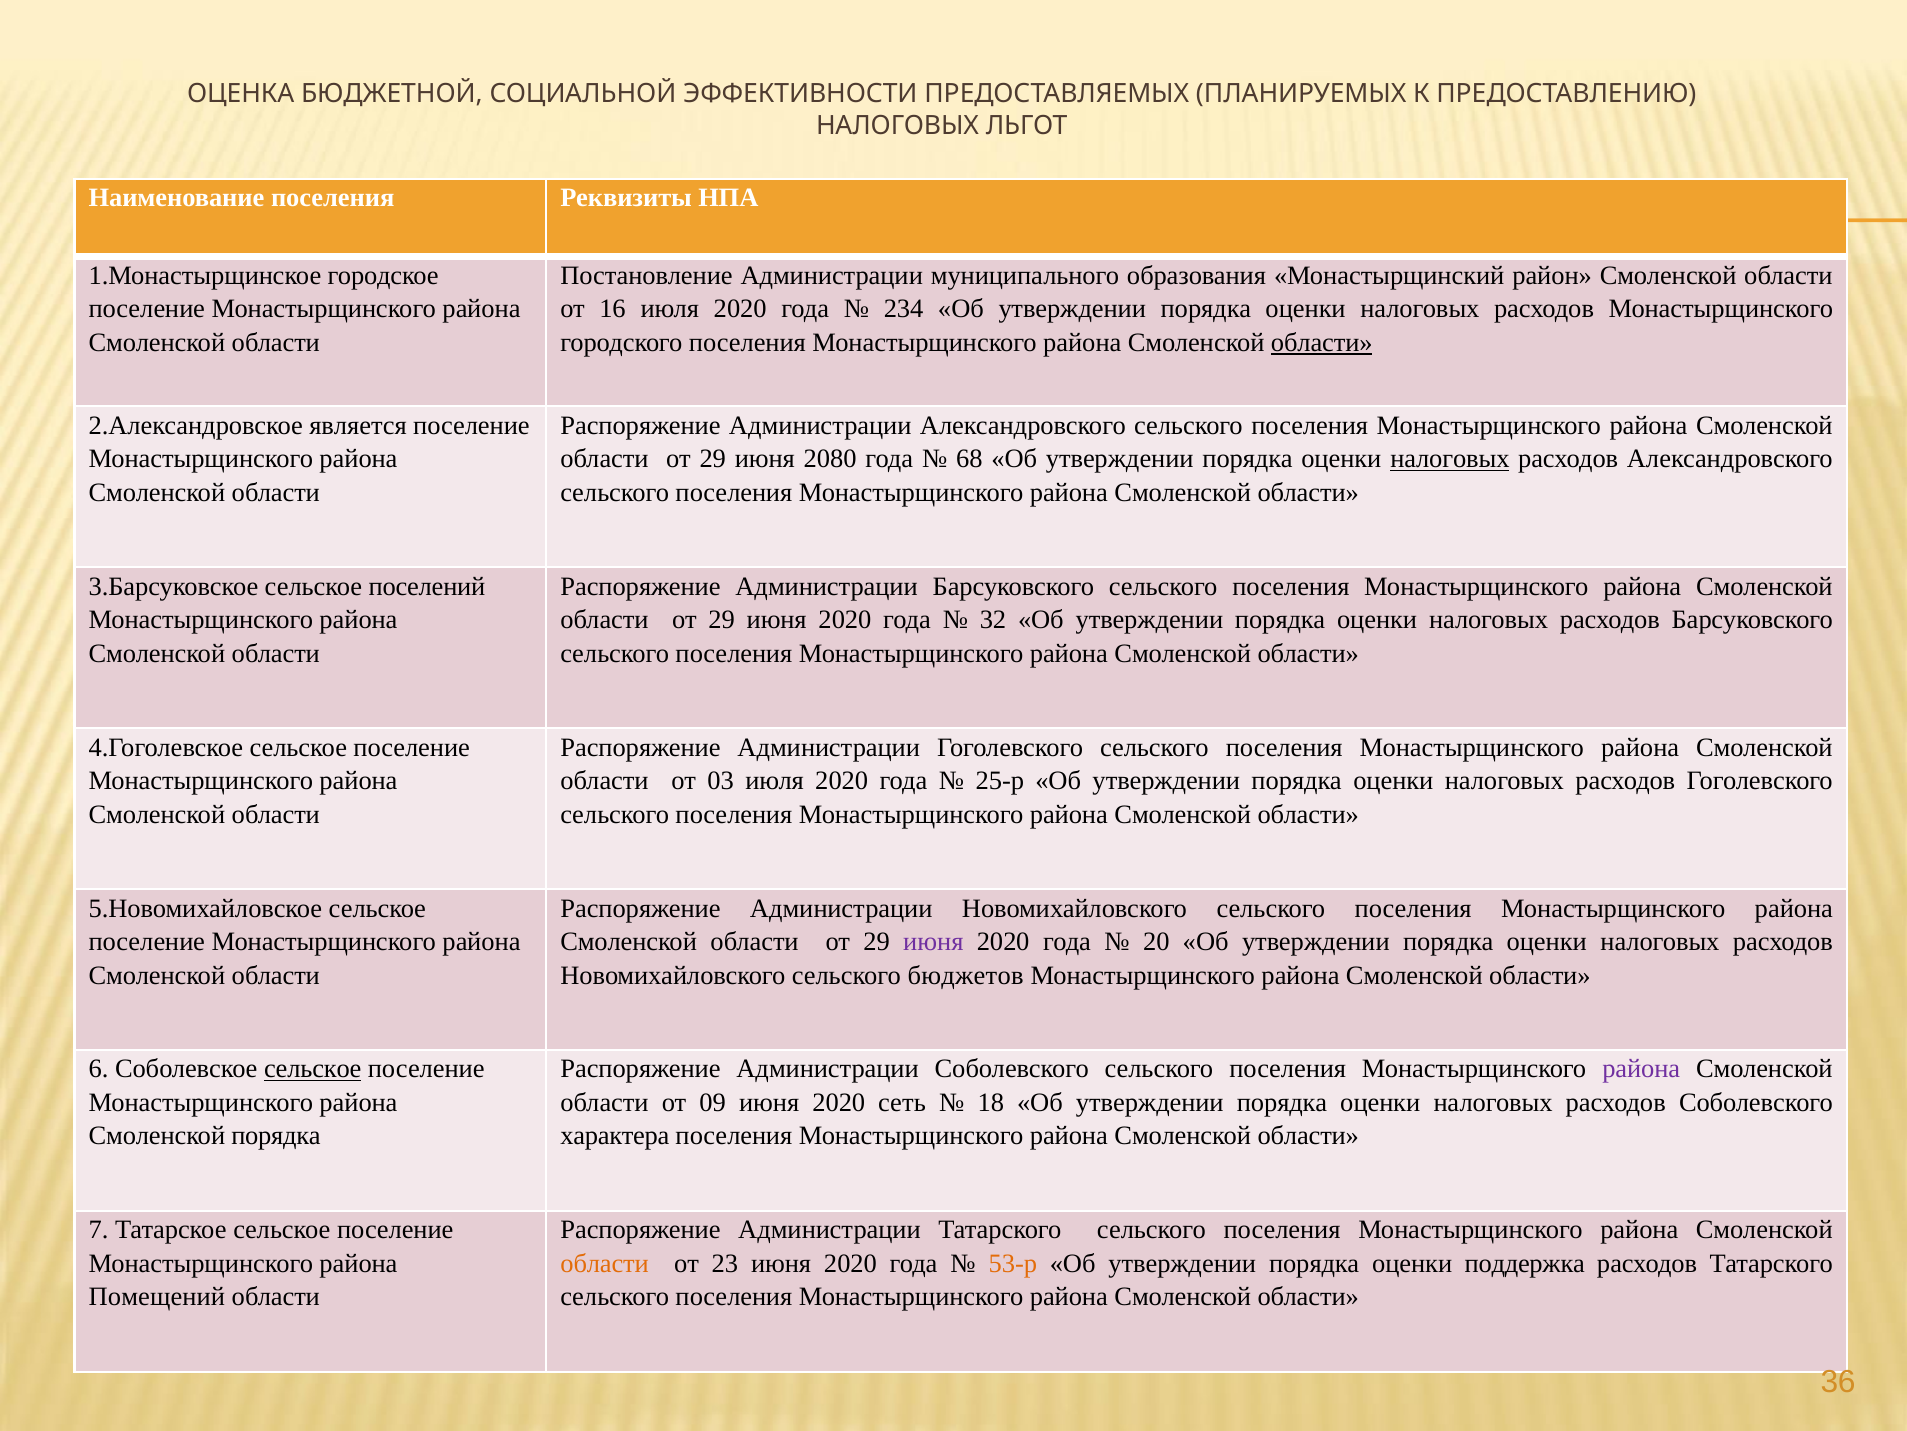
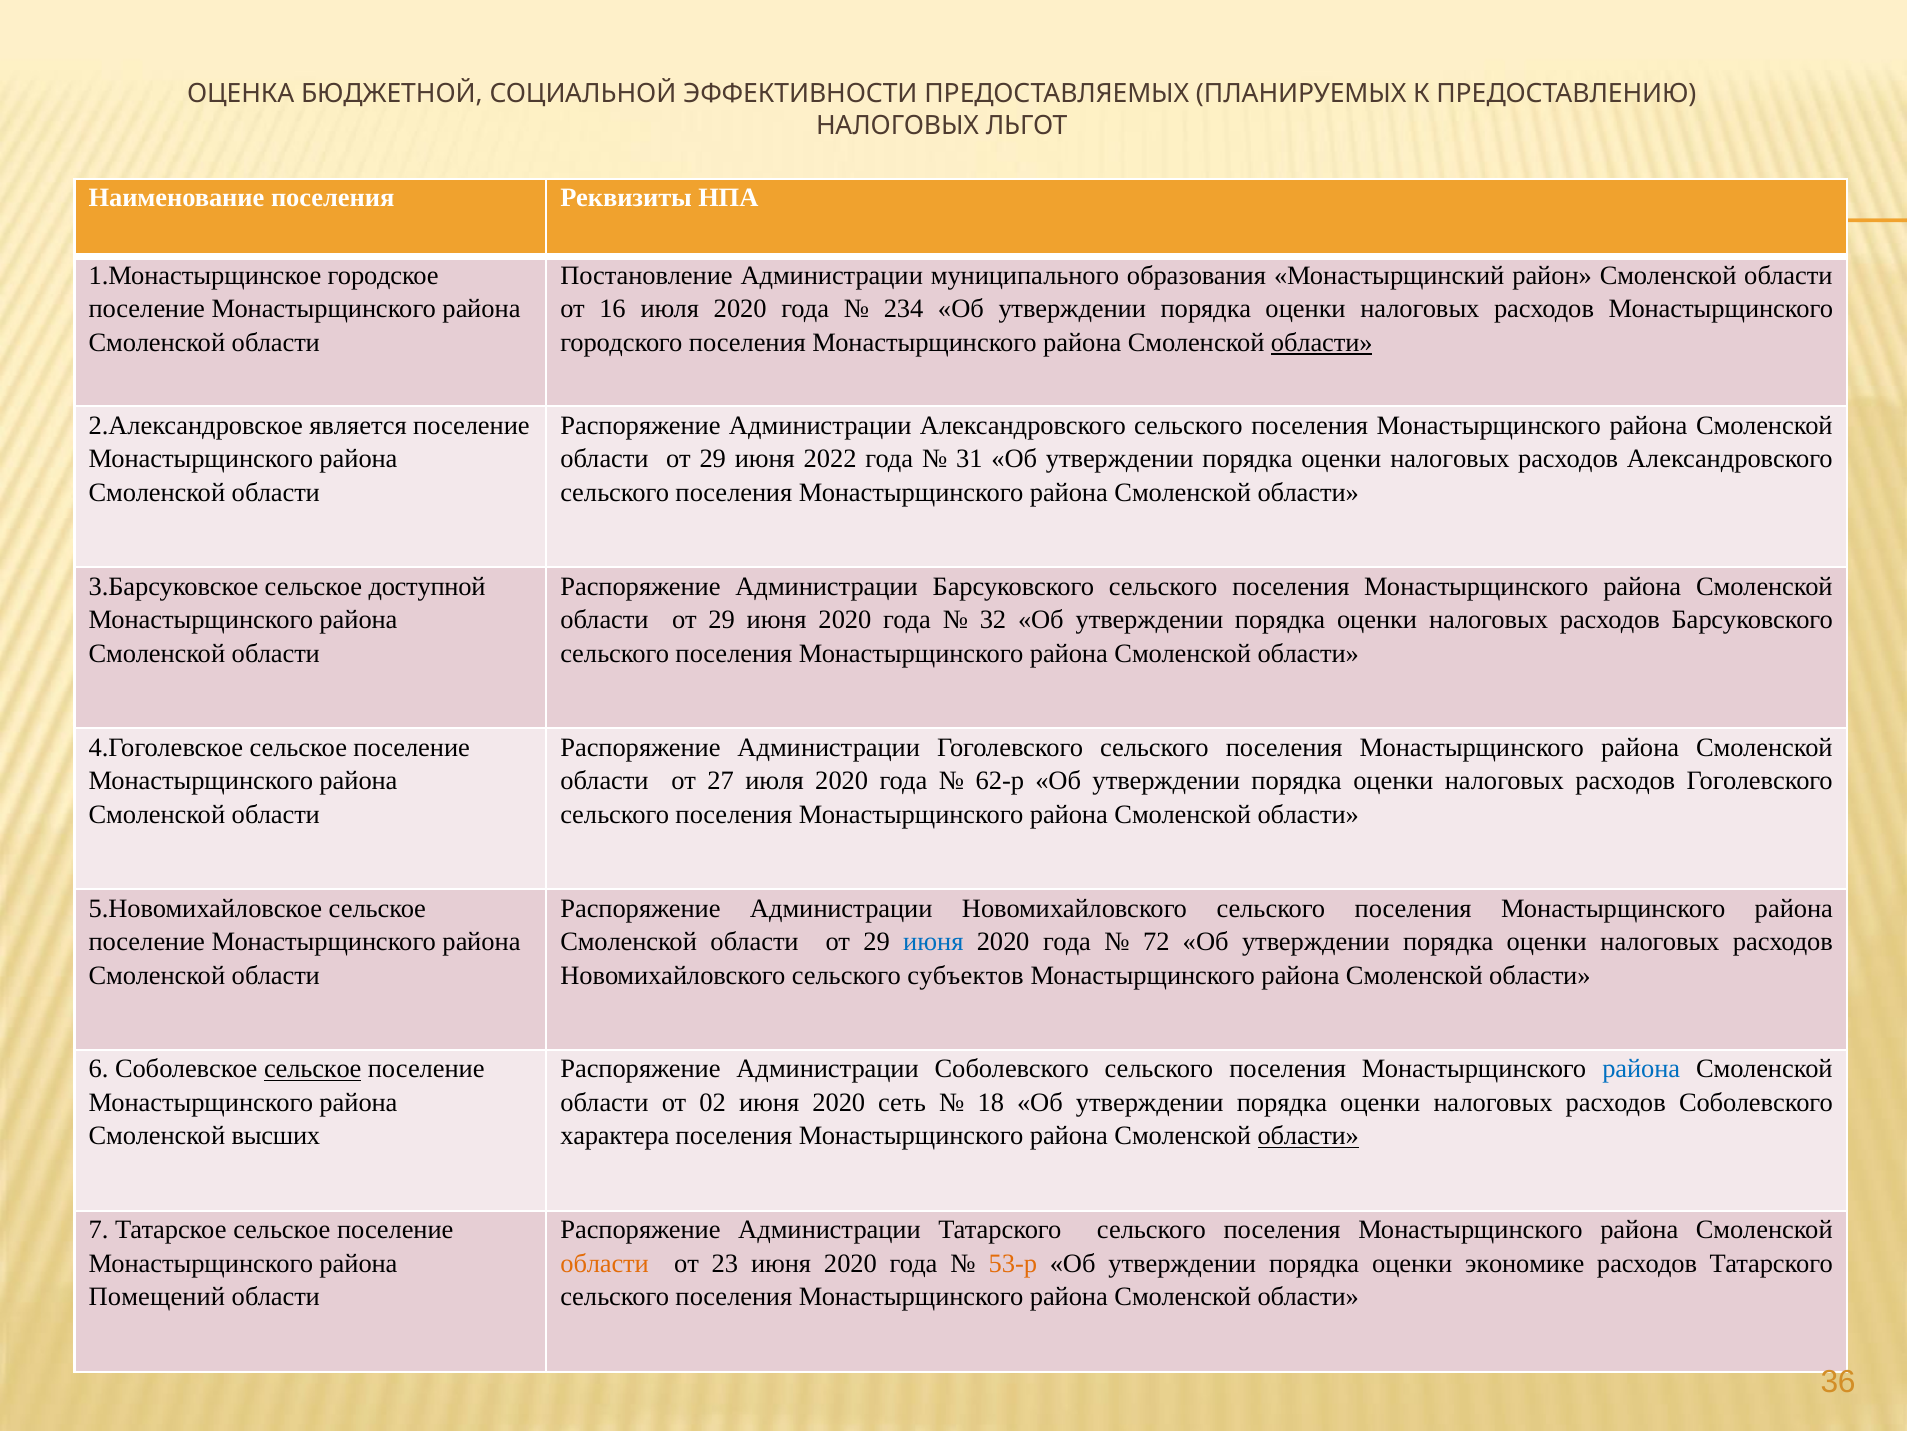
2080: 2080 -> 2022
68: 68 -> 31
налоговых at (1450, 459) underline: present -> none
поселений: поселений -> доступной
03: 03 -> 27
25-р: 25-р -> 62-р
июня at (933, 941) colour: purple -> blue
20: 20 -> 72
бюджетов: бюджетов -> субъектов
района at (1641, 1068) colour: purple -> blue
09: 09 -> 02
Смоленской порядка: порядка -> высших
области at (1308, 1136) underline: none -> present
поддержка: поддержка -> экономике
